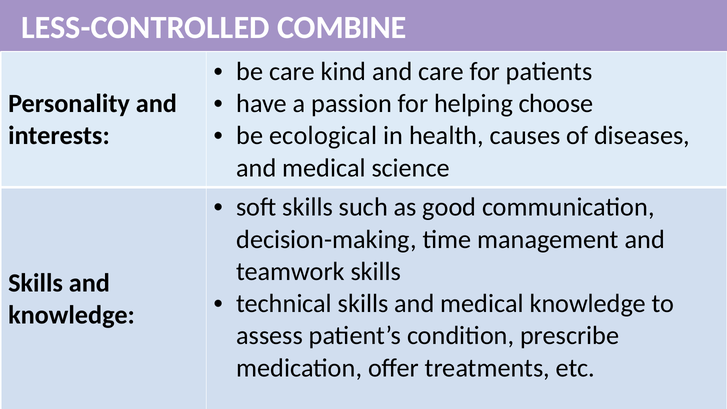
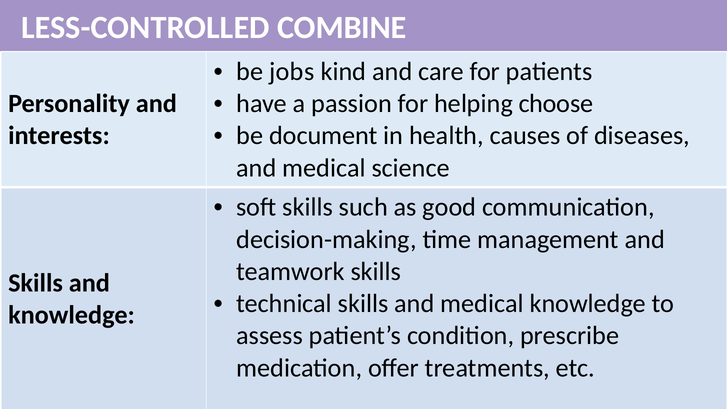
be care: care -> jobs
ecological: ecological -> document
